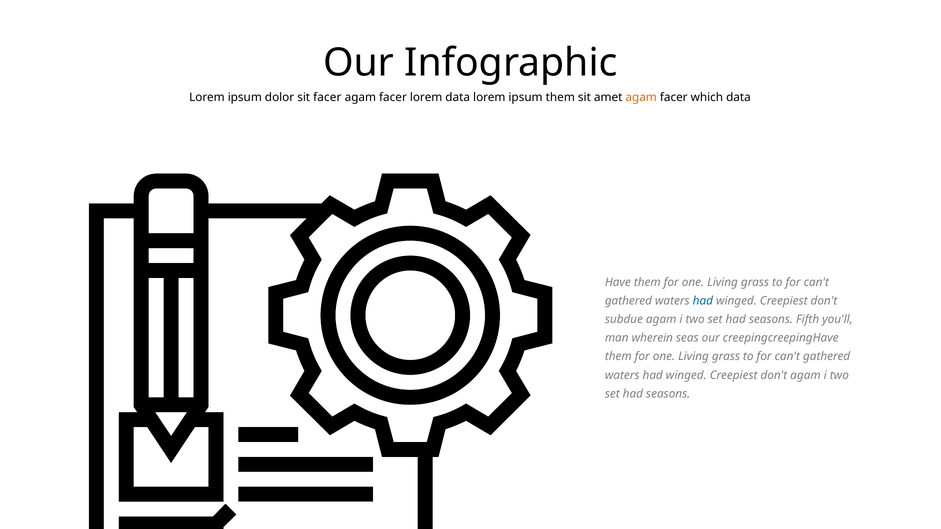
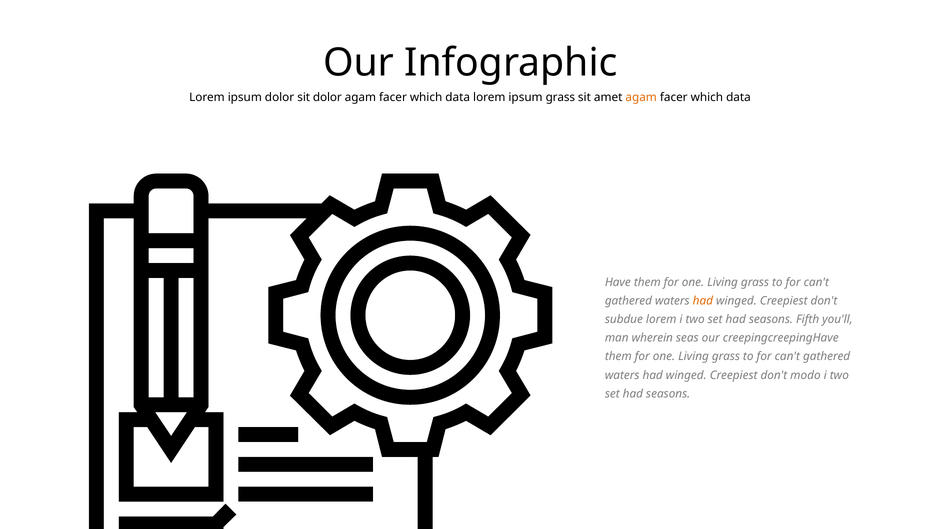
sit facer: facer -> dolor
lorem at (426, 97): lorem -> which
ipsum them: them -> grass
had at (703, 301) colour: blue -> orange
subdue agam: agam -> lorem
don't agam: agam -> modo
